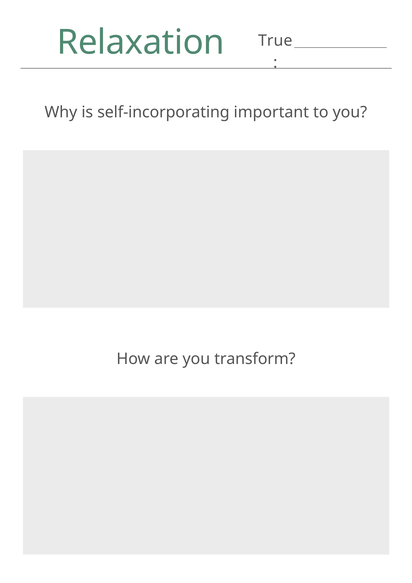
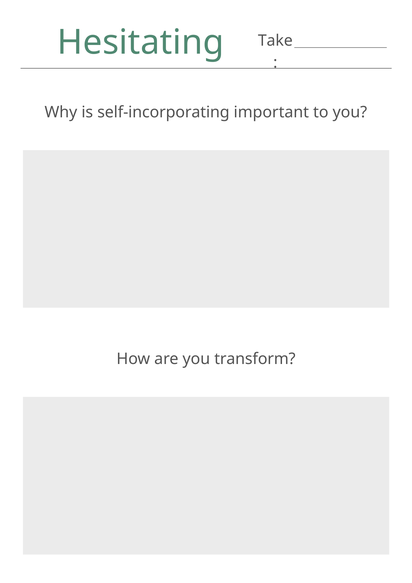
Relaxation: Relaxation -> Hesitating
True: True -> Take
